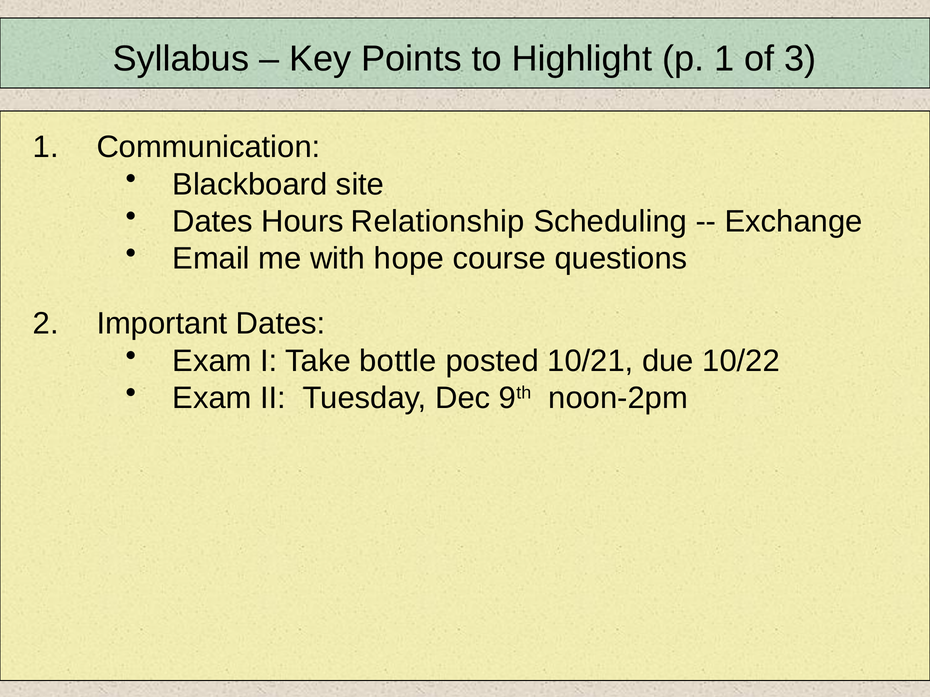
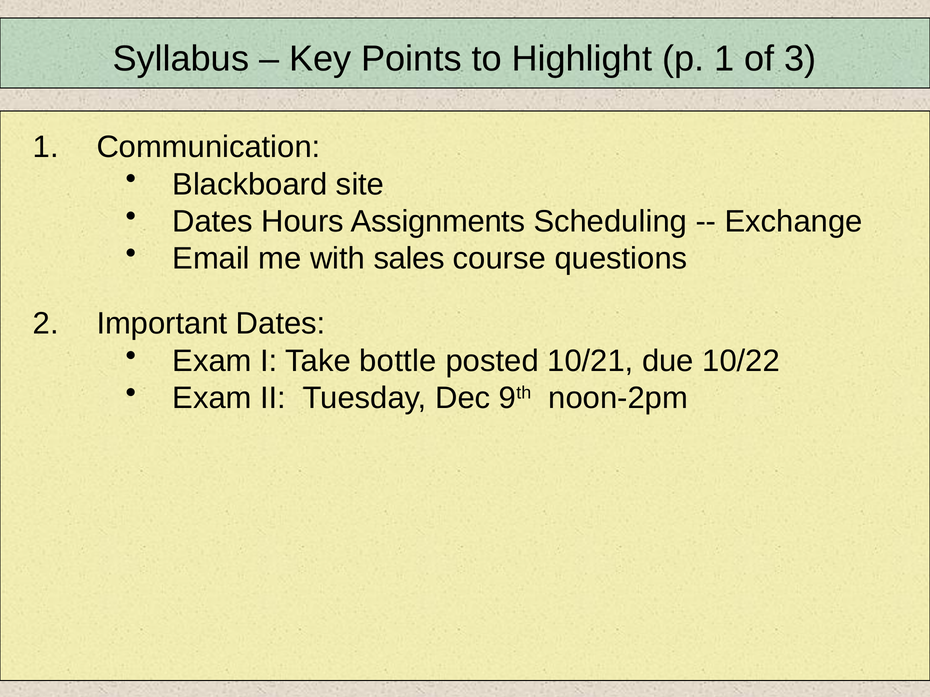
Relationship: Relationship -> Assignments
hope: hope -> sales
